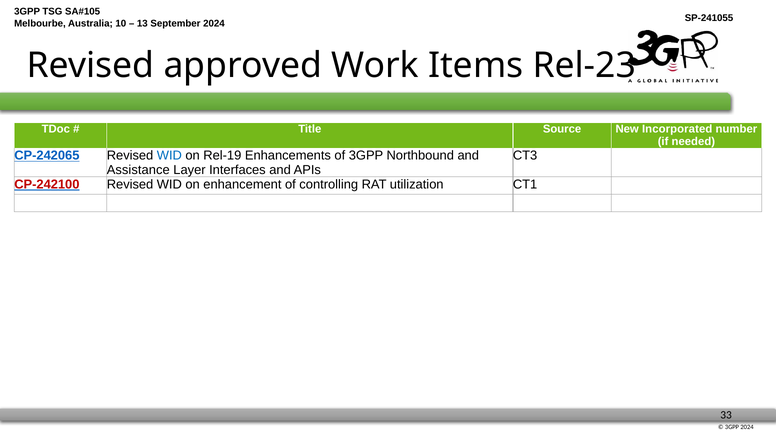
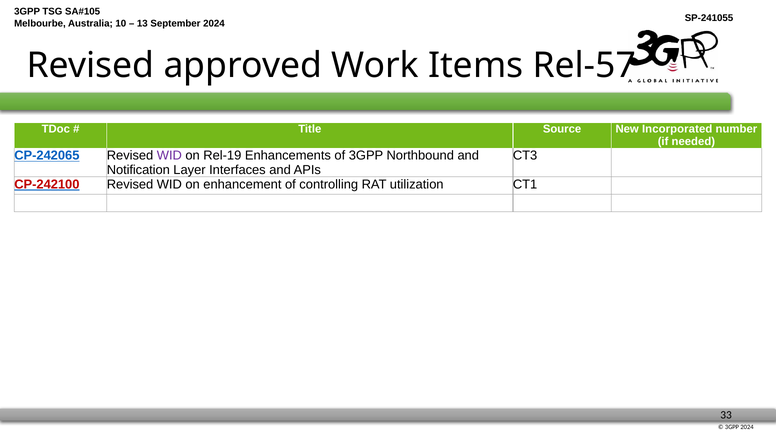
Rel-23: Rel-23 -> Rel-57
WID at (169, 155) colour: blue -> purple
Assistance: Assistance -> Notification
